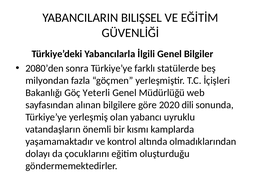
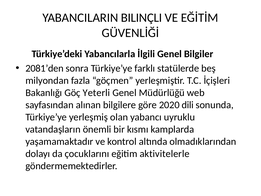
BILIŞSEL: BILIŞSEL -> BILINÇLI
2080’den: 2080’den -> 2081’den
oluşturduğu: oluşturduğu -> aktivitelerle
